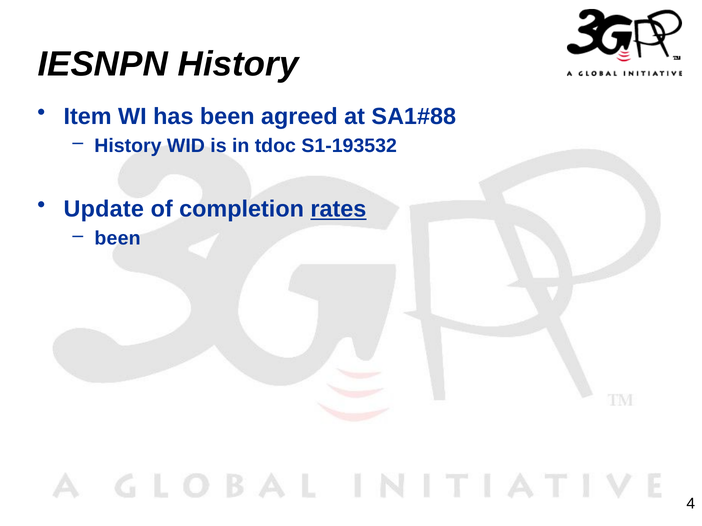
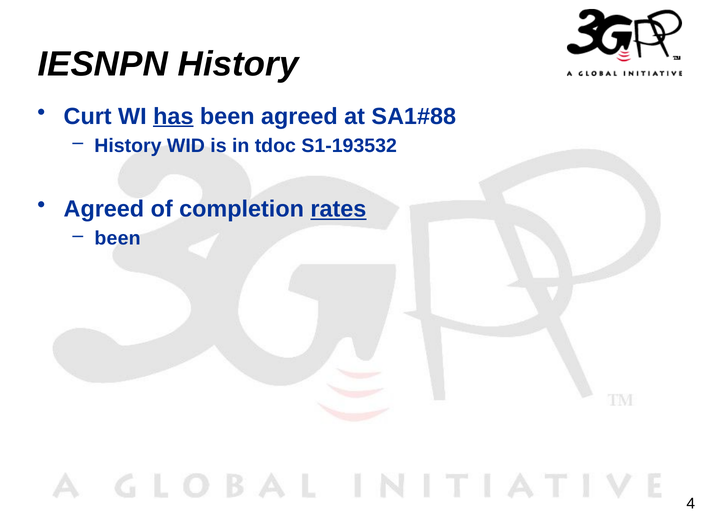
Item: Item -> Curt
has underline: none -> present
Update at (104, 209): Update -> Agreed
